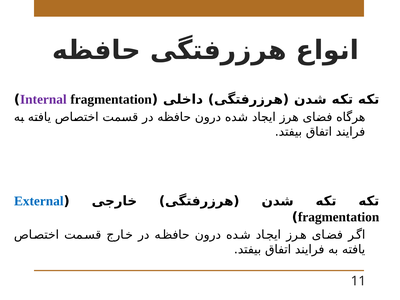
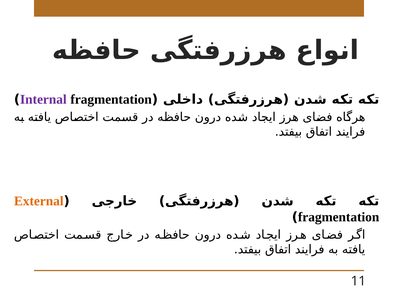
External colour: blue -> orange
